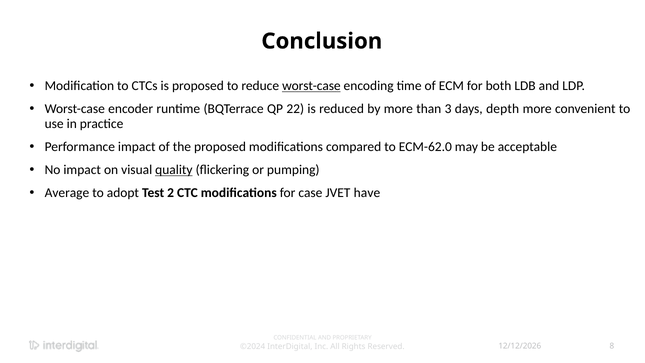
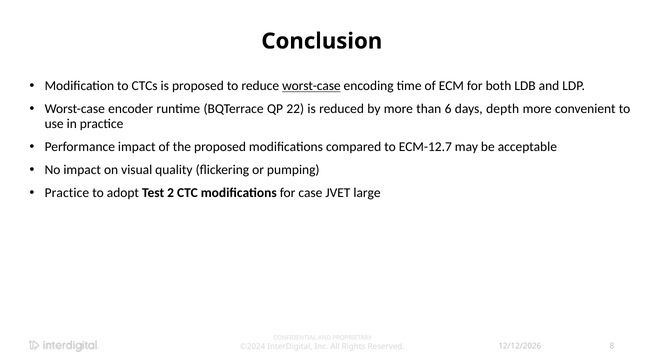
3: 3 -> 6
ECM-62.0: ECM-62.0 -> ECM-12.7
quality underline: present -> none
Average at (67, 193): Average -> Practice
have: have -> large
